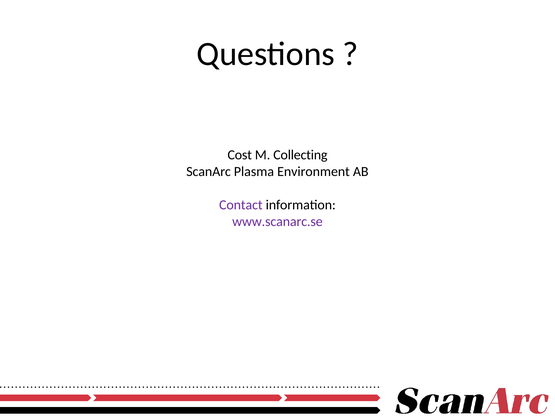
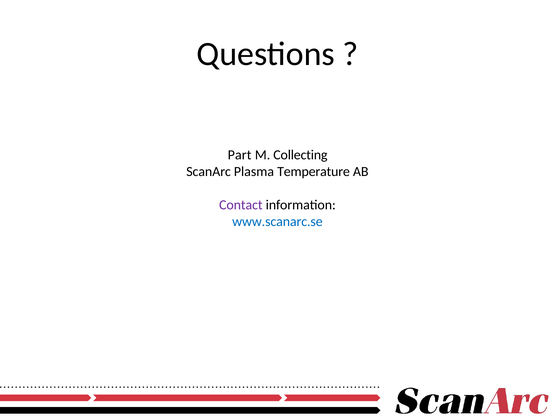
Cost: Cost -> Part
Environment: Environment -> Temperature
www.scanarc.se colour: purple -> blue
